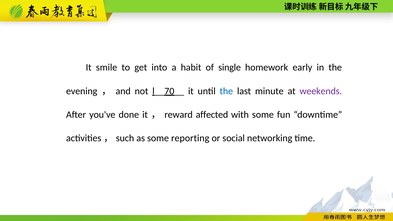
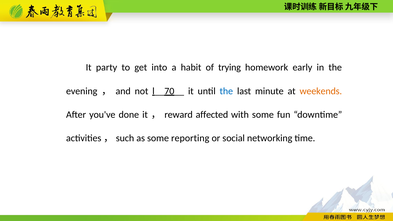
smile: smile -> party
single: single -> trying
weekends colour: purple -> orange
